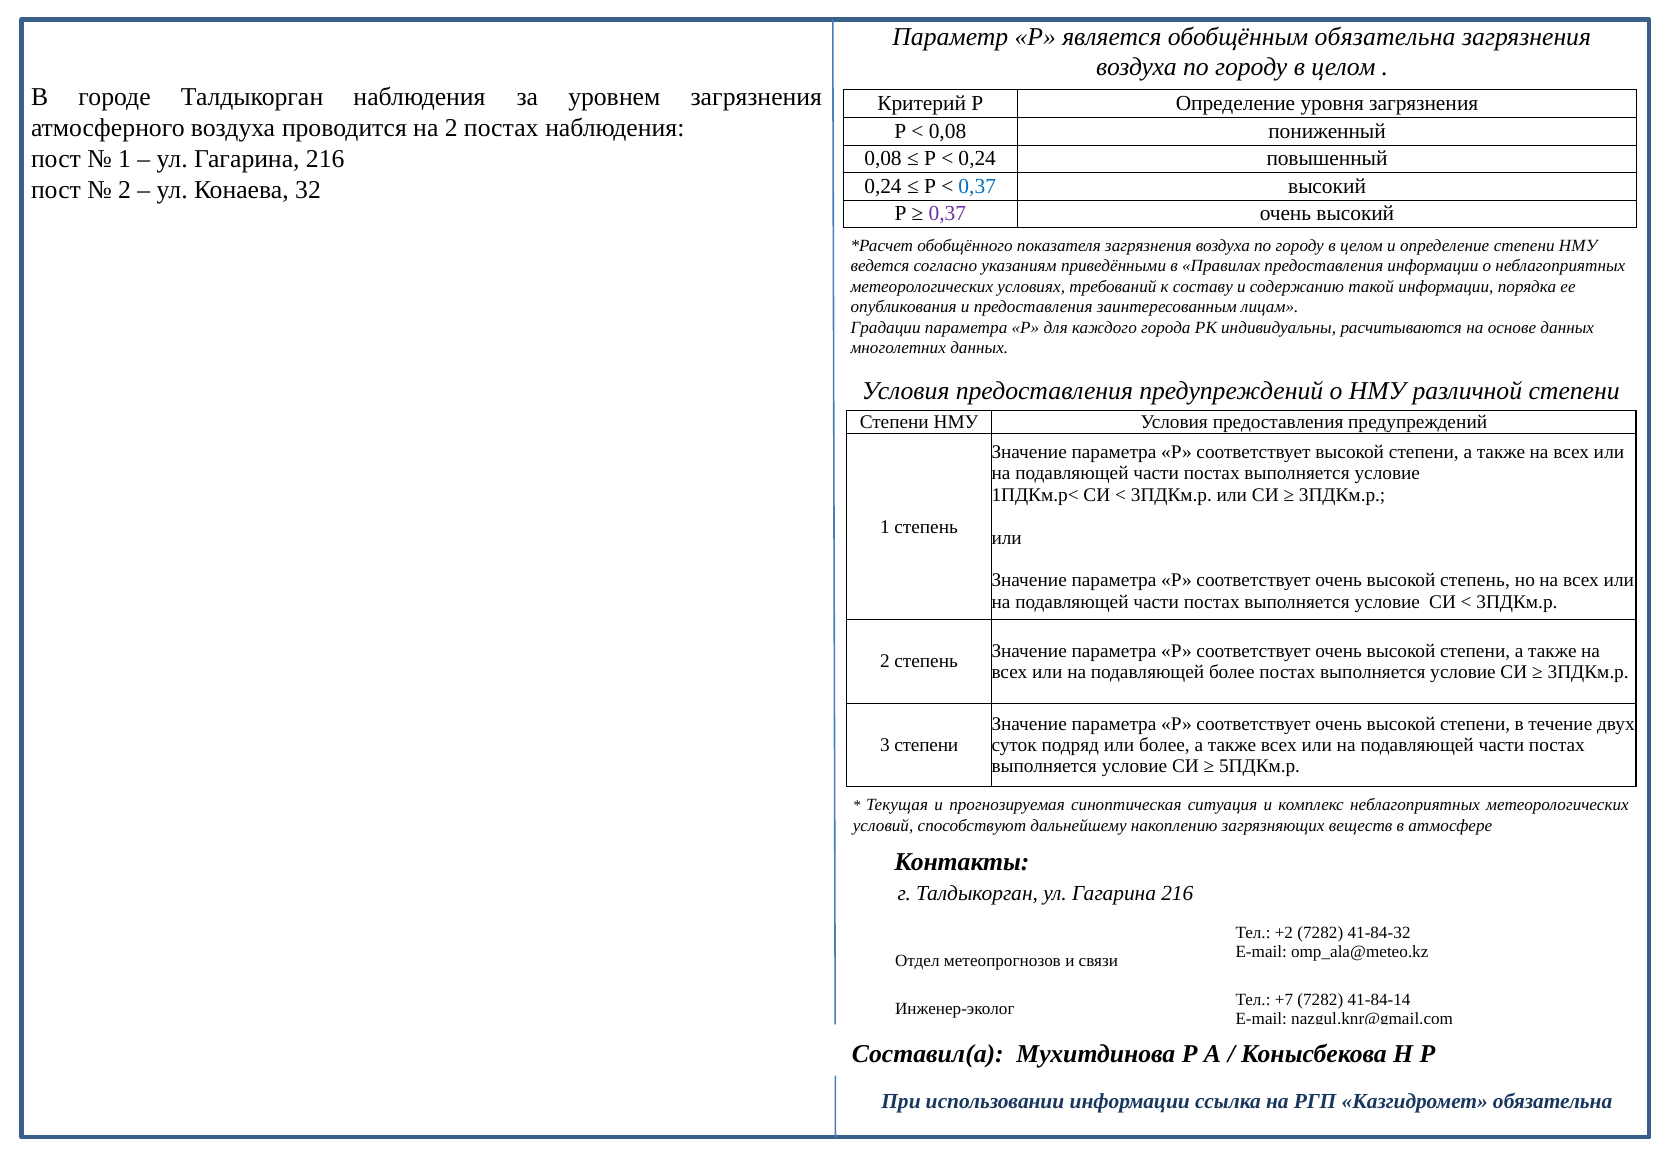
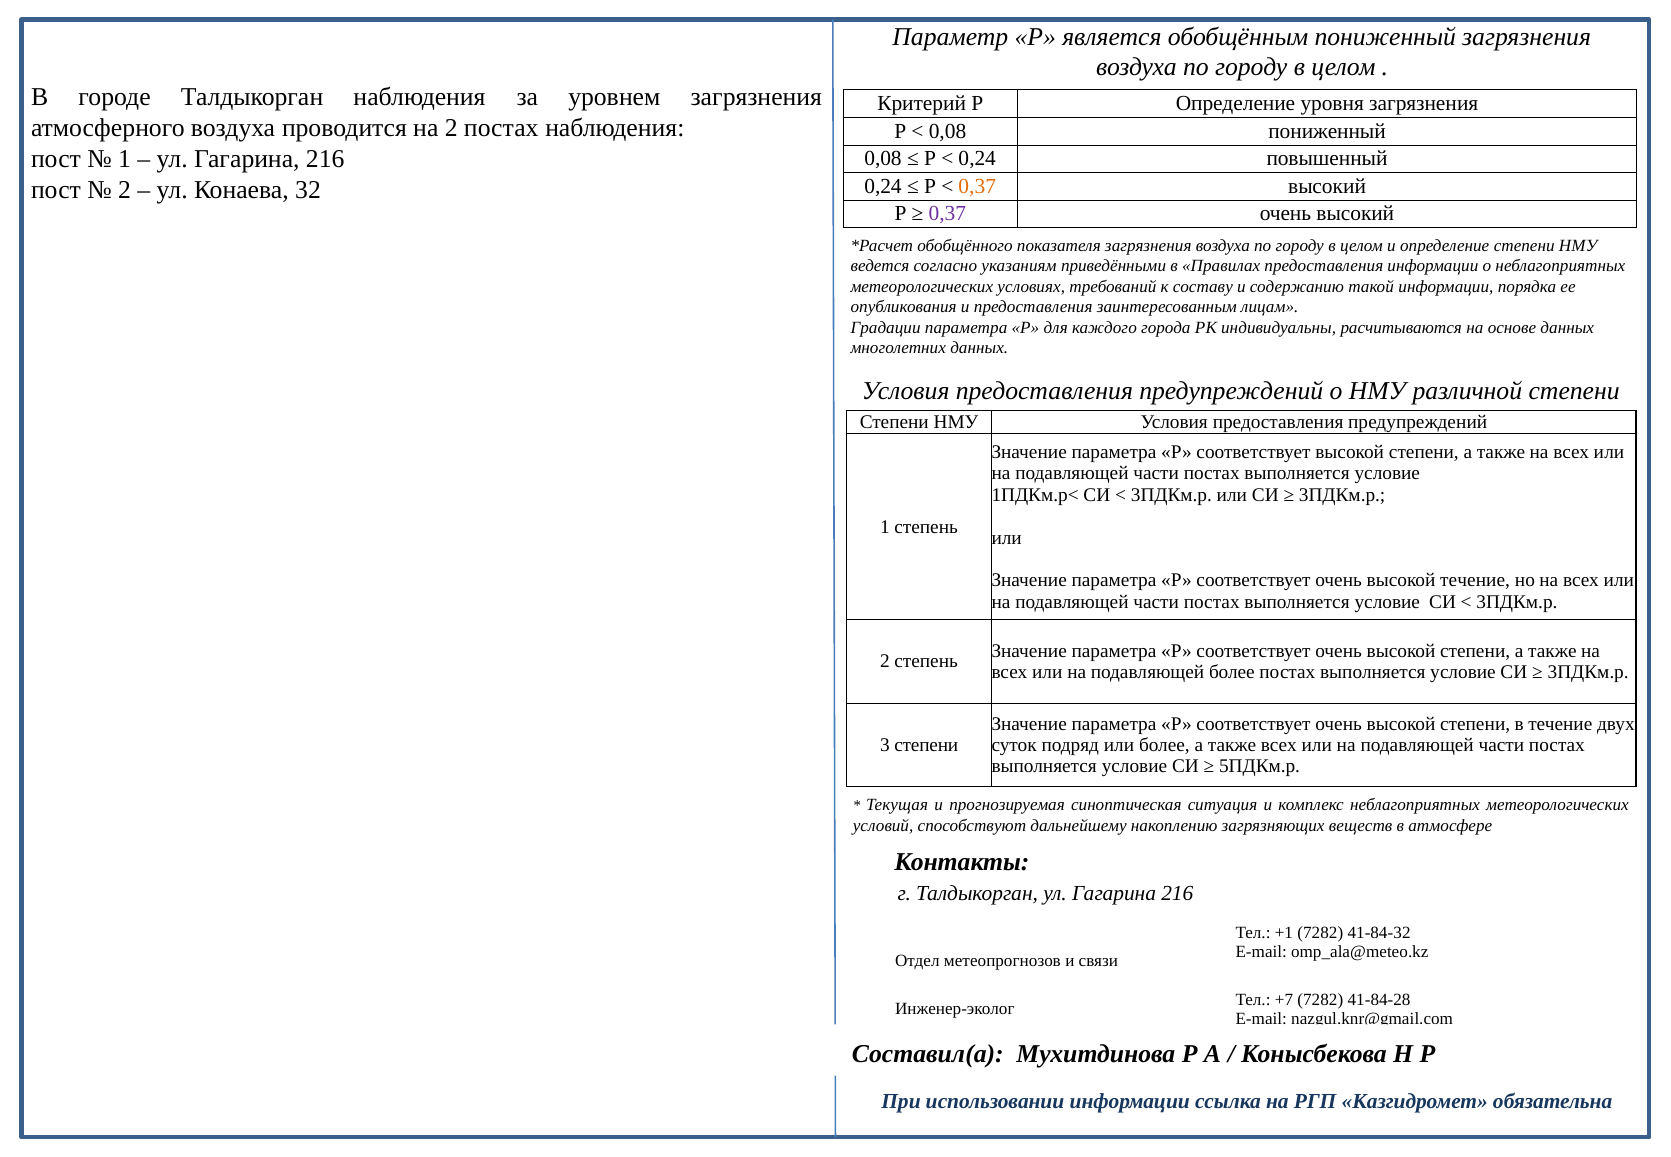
обобщённым обязательна: обязательна -> пониженный
0,37 at (977, 186) colour: blue -> orange
высокой степень: степень -> течение
+2: +2 -> +1
41-84-14: 41-84-14 -> 41-84-28
